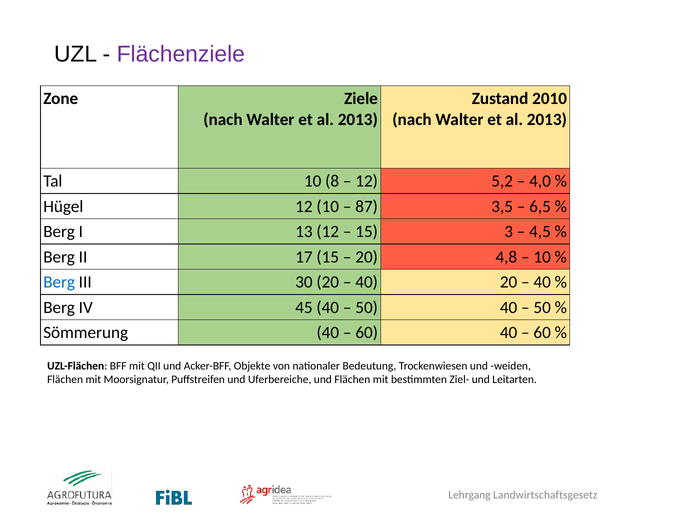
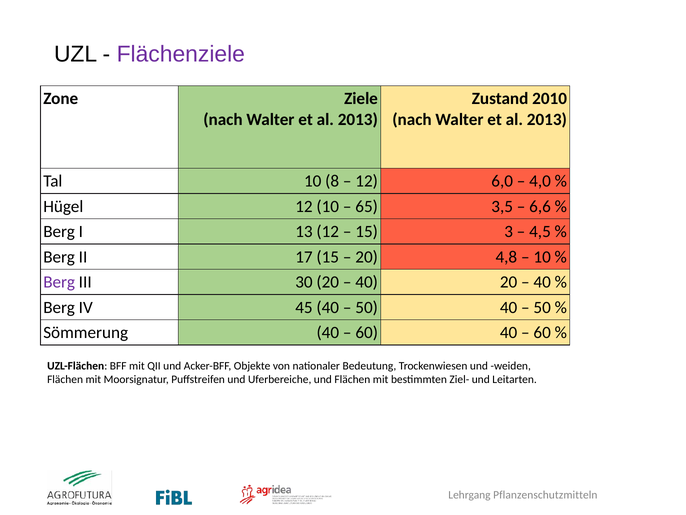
5,2: 5,2 -> 6,0
87: 87 -> 65
6,5: 6,5 -> 6,6
Berg at (59, 282) colour: blue -> purple
Landwirtschaftsgesetz: Landwirtschaftsgesetz -> Pflanzenschutzmitteln
